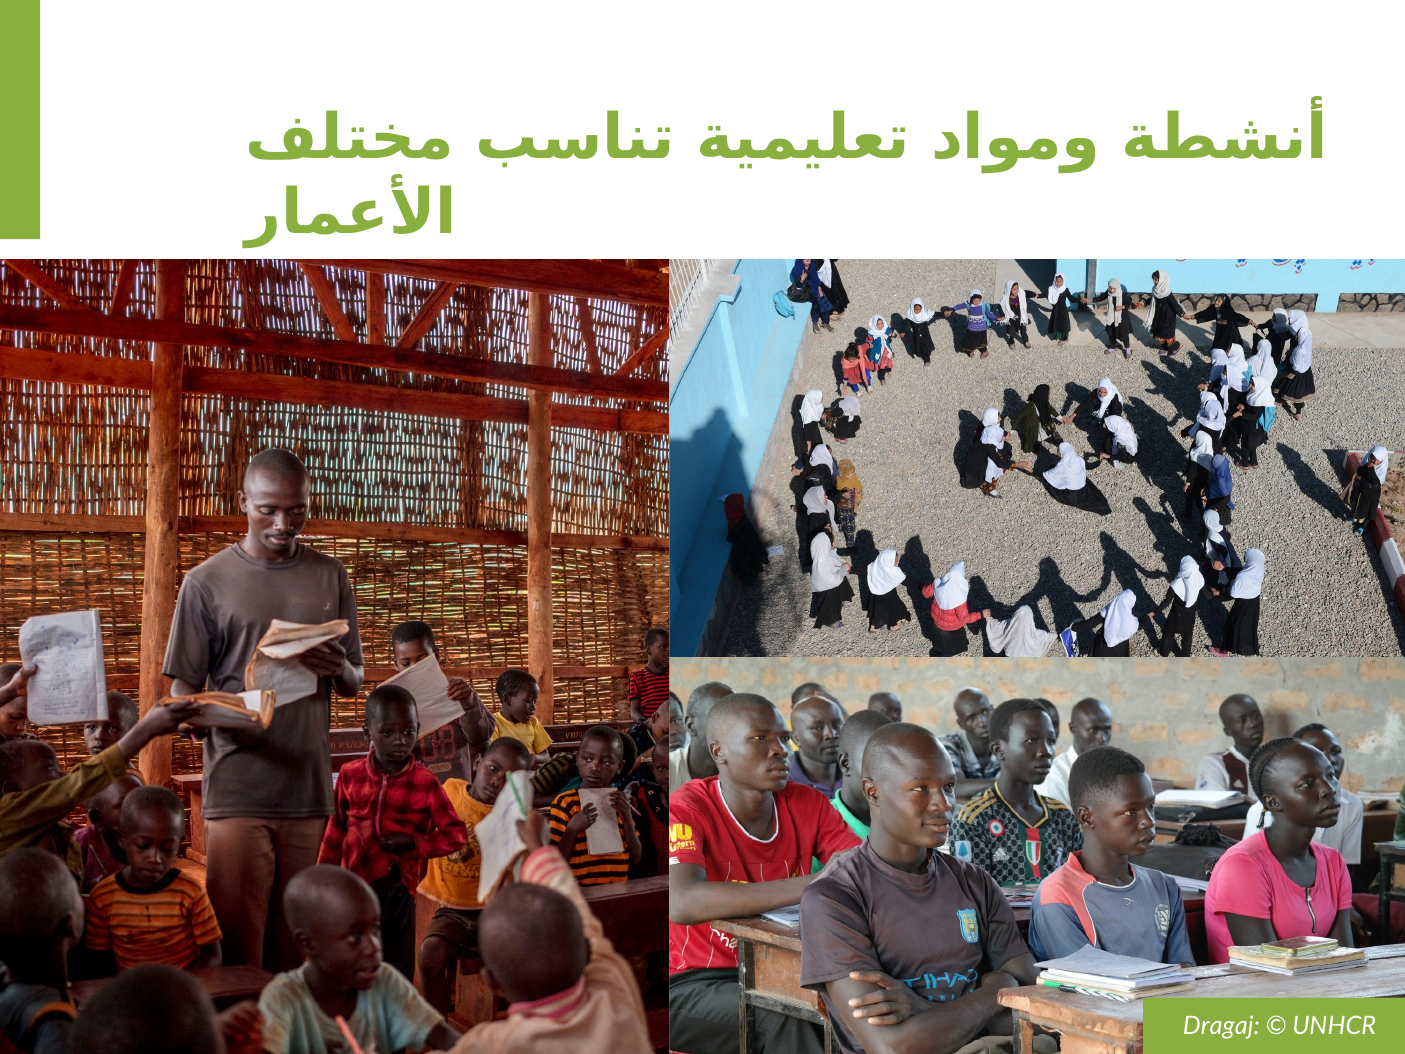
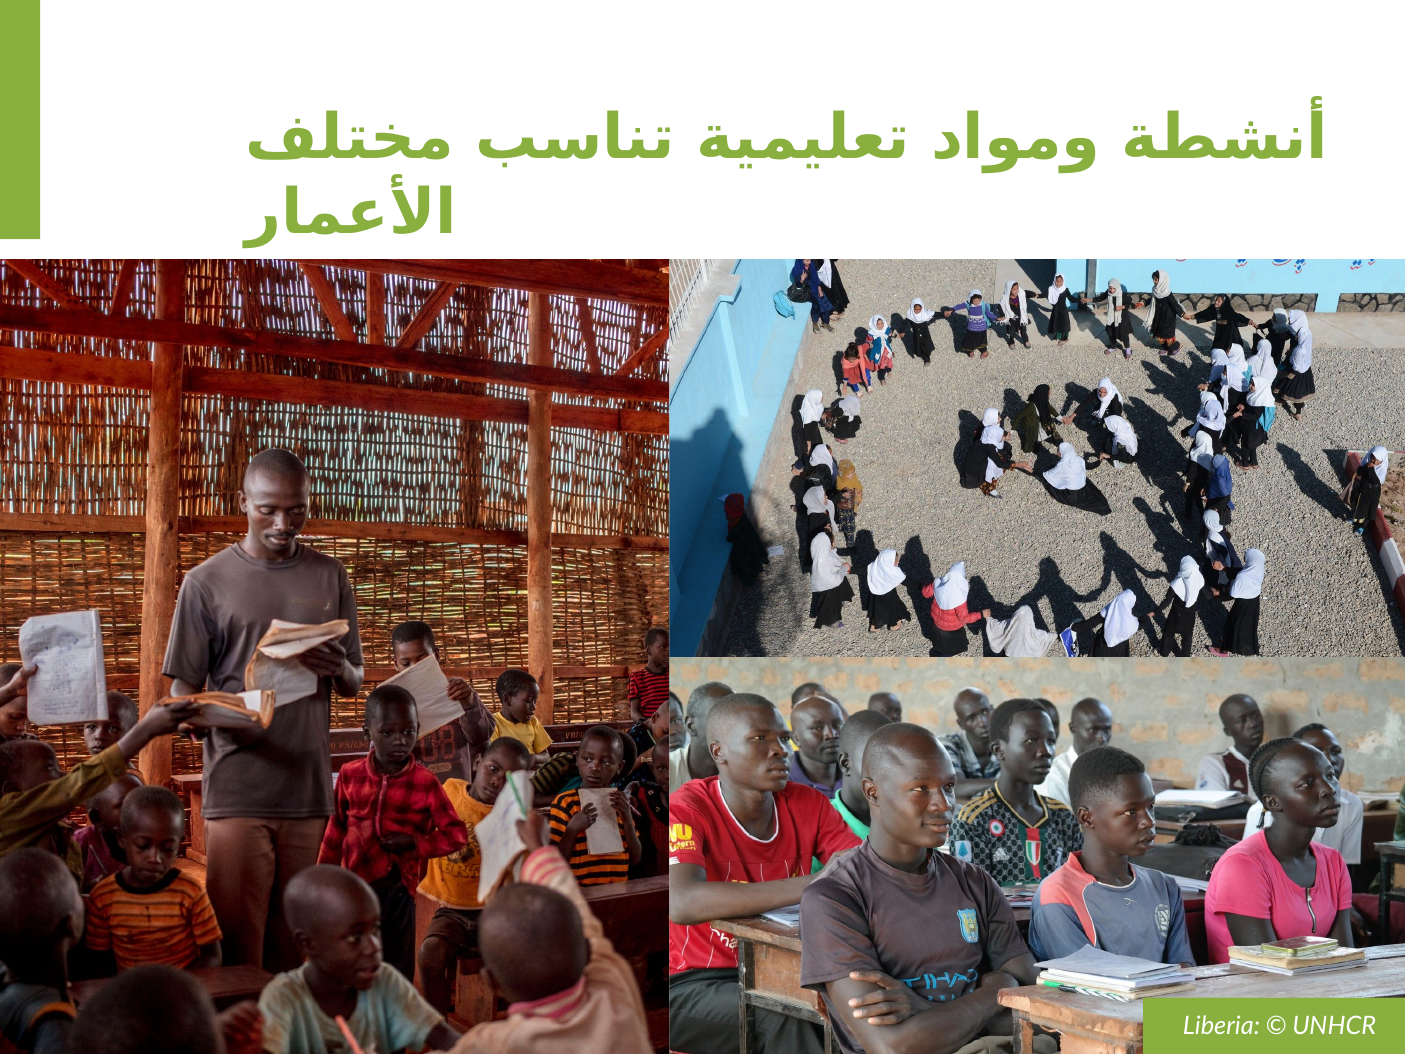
Dragaj: Dragaj -> Liberia
